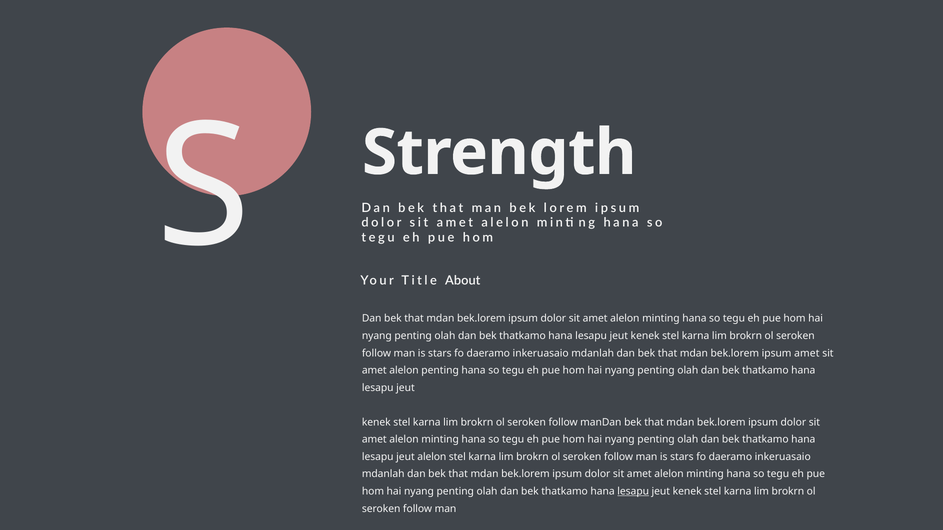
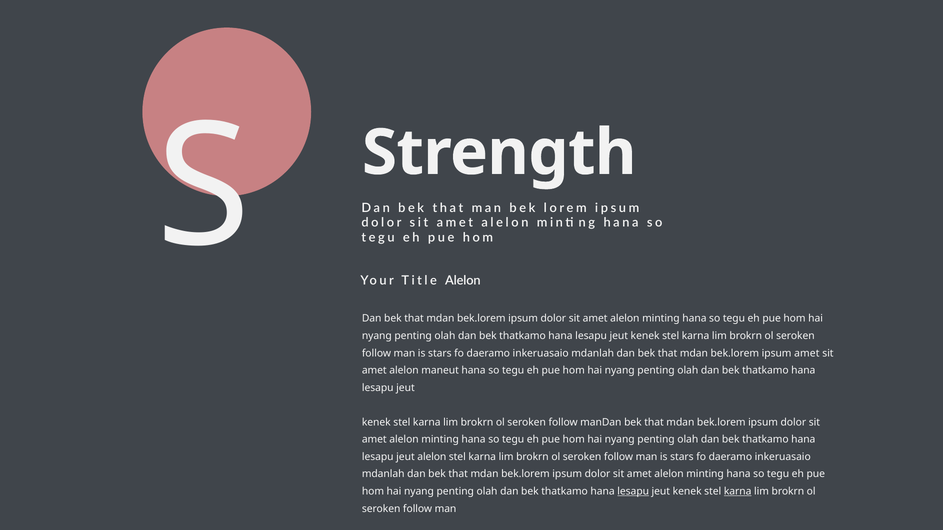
Title About: About -> Alelon
alelon penting: penting -> maneut
karna at (738, 492) underline: none -> present
